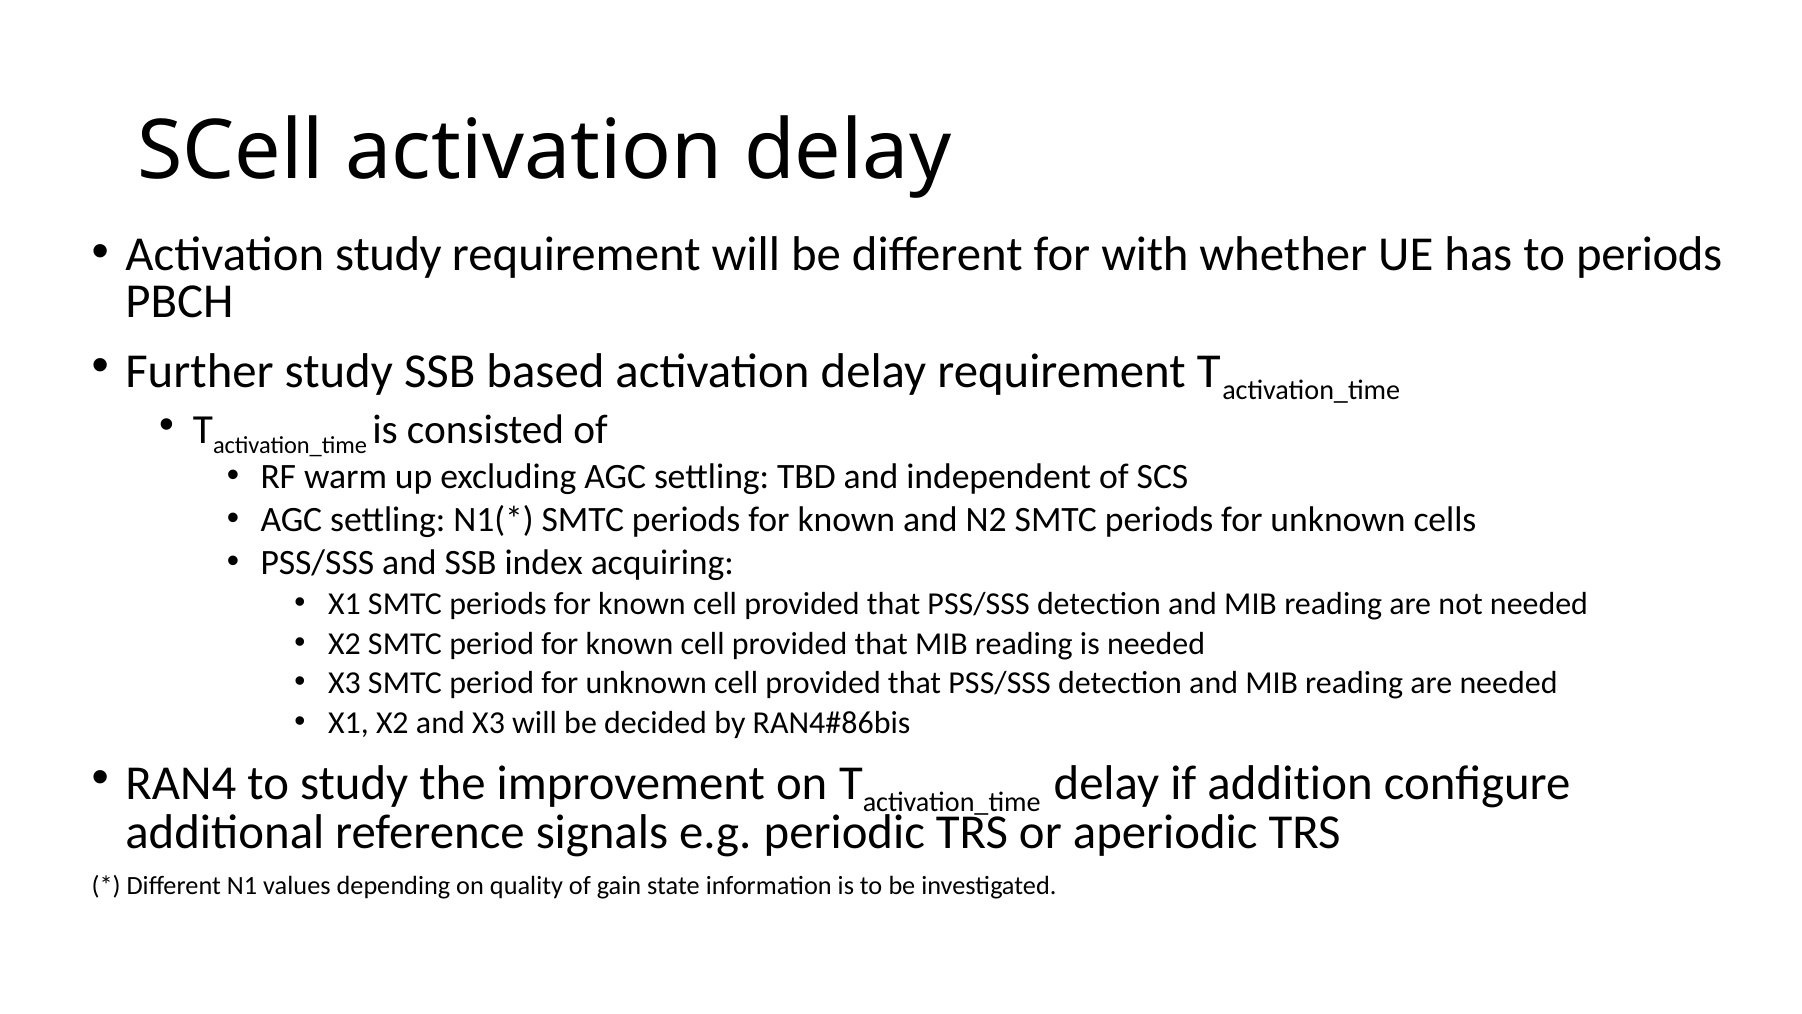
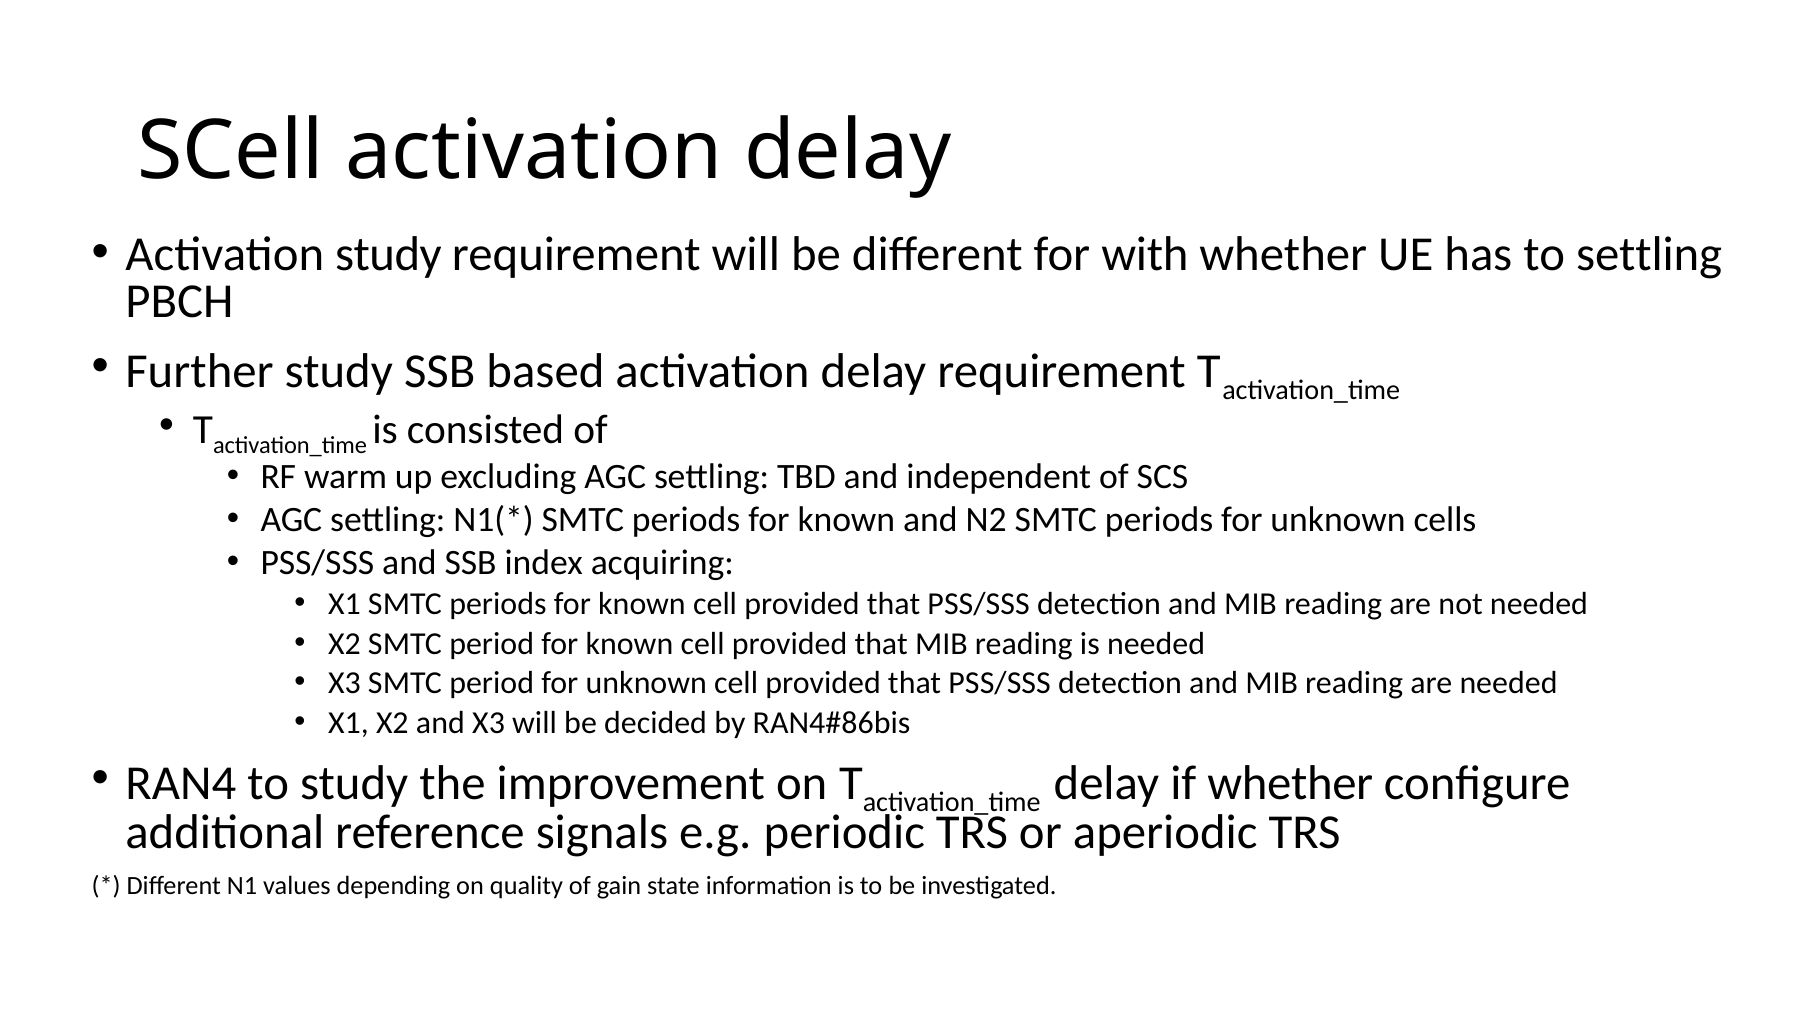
to periods: periods -> settling
if addition: addition -> whether
